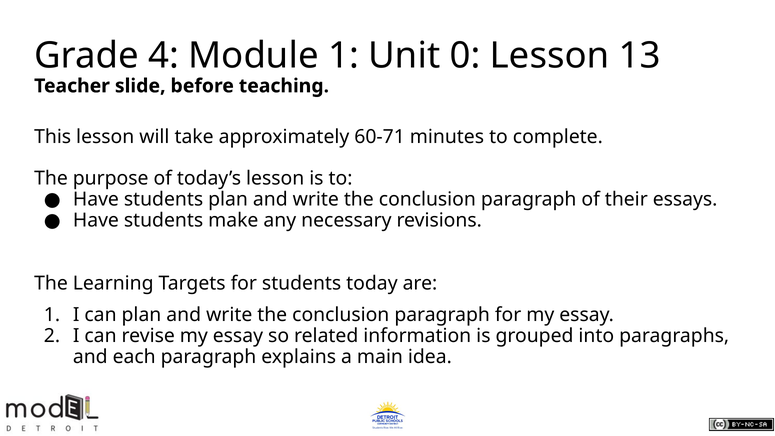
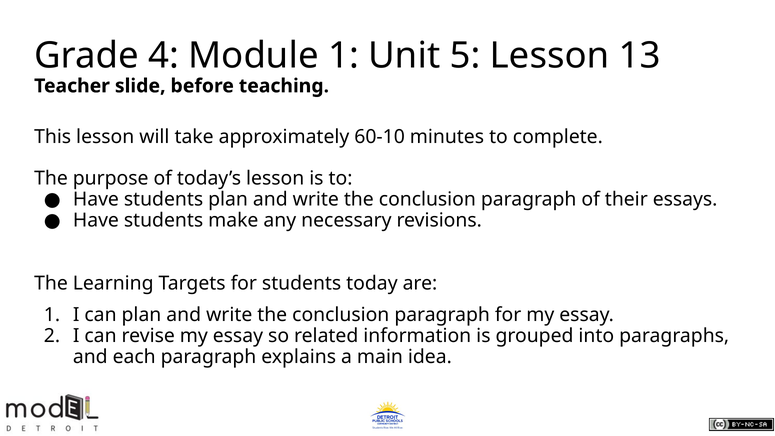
0: 0 -> 5
60-71: 60-71 -> 60-10
